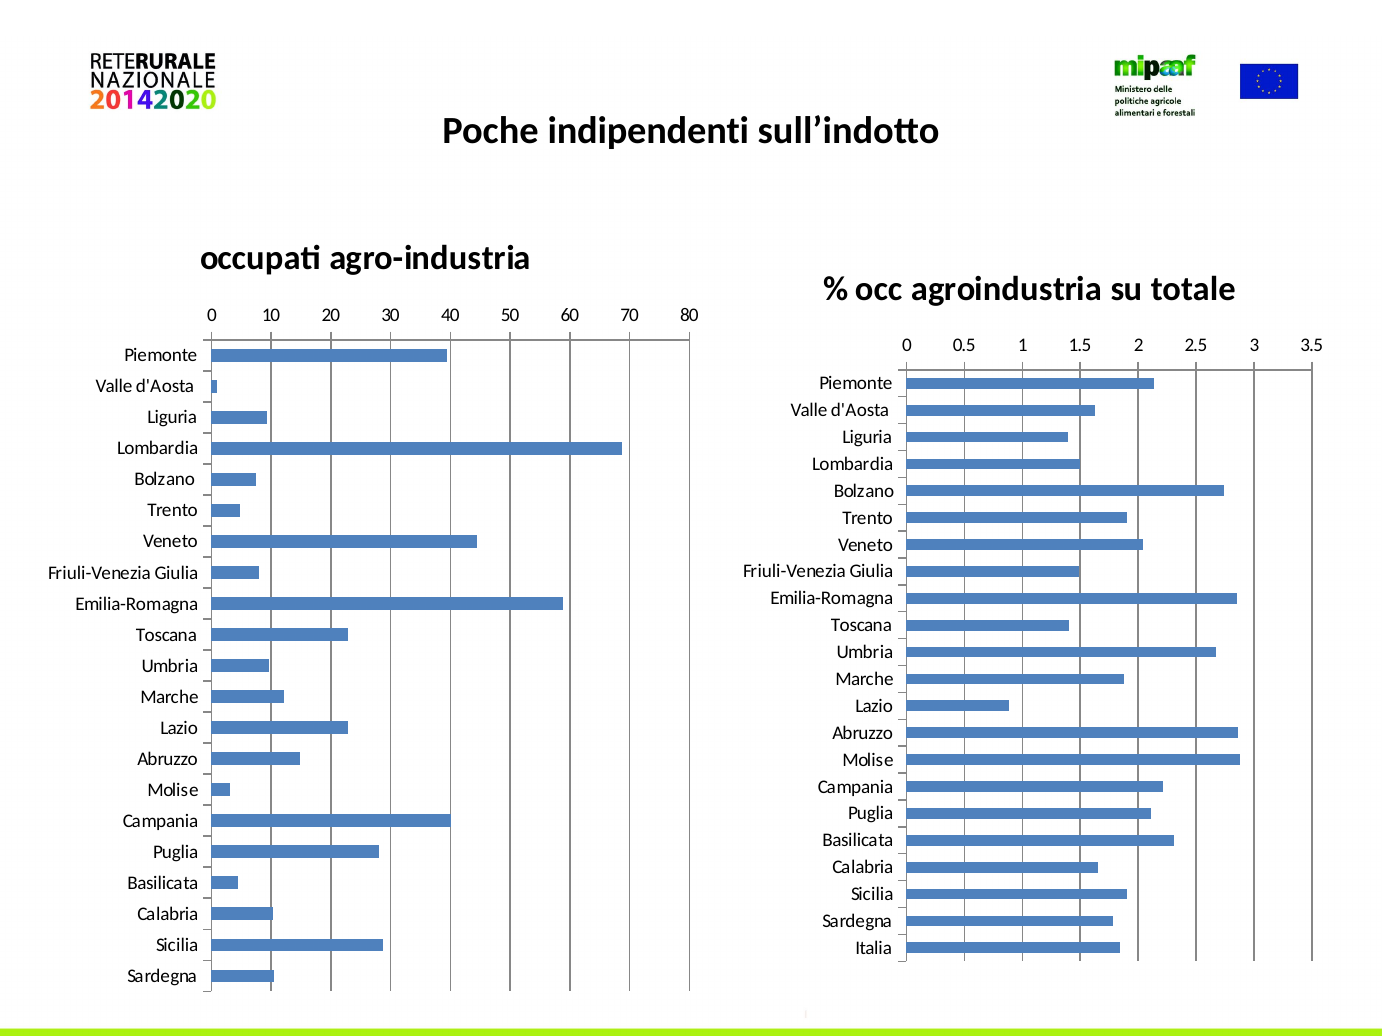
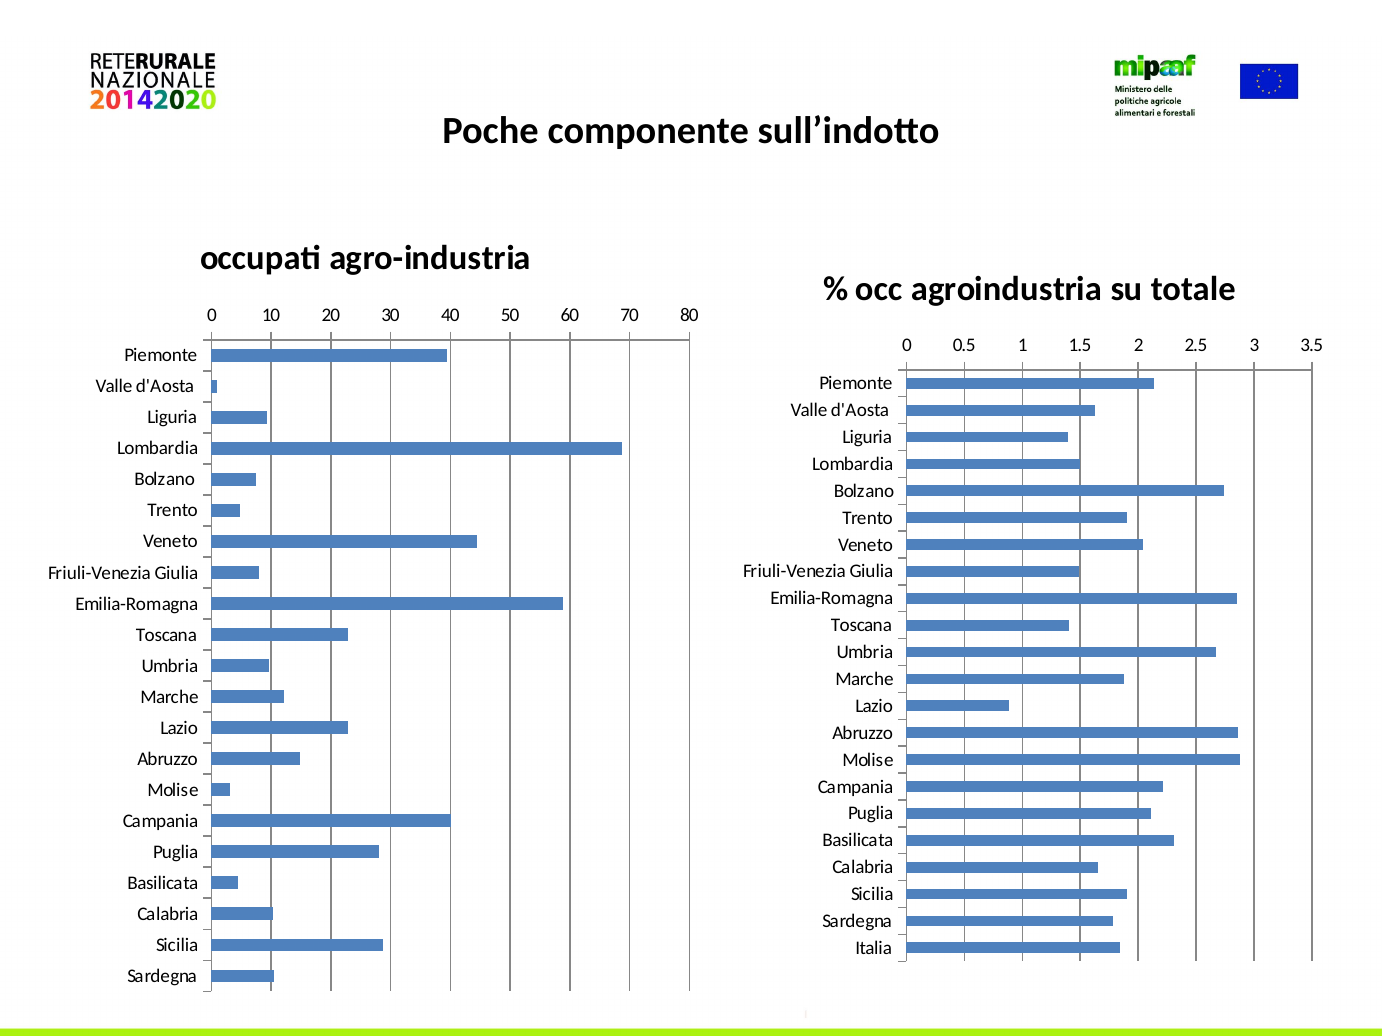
indipendenti: indipendenti -> componente
